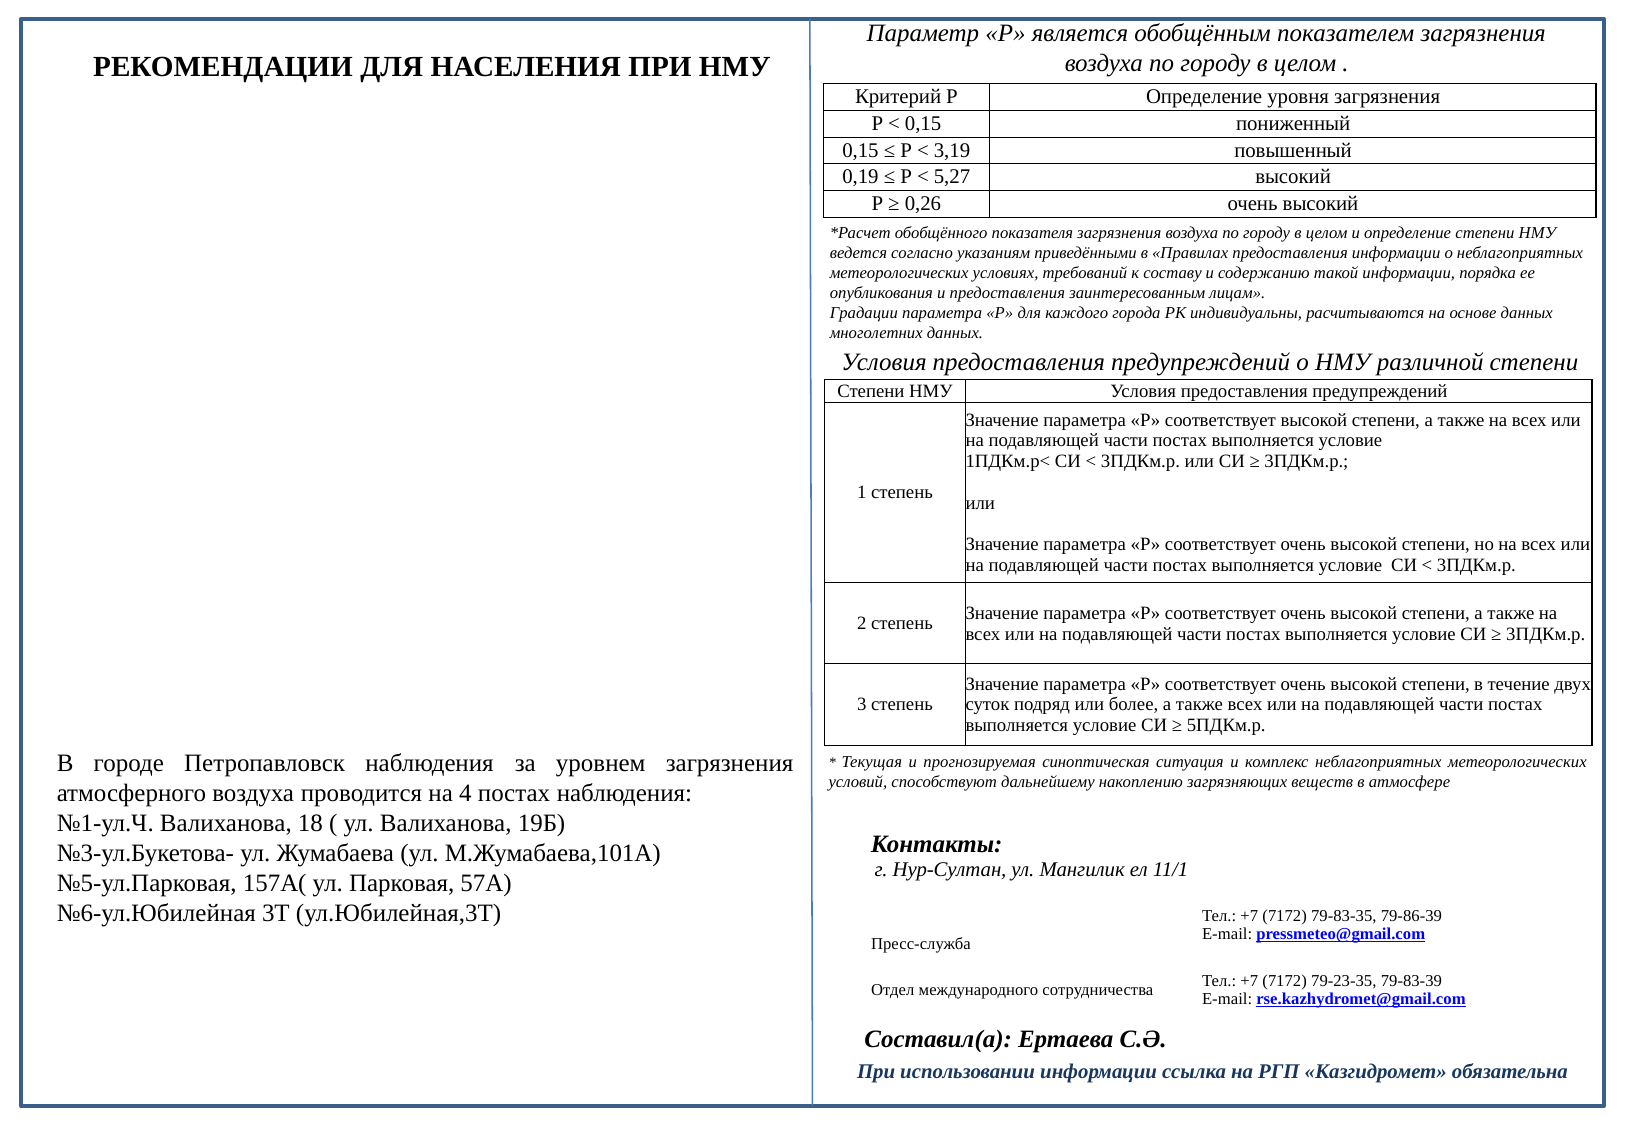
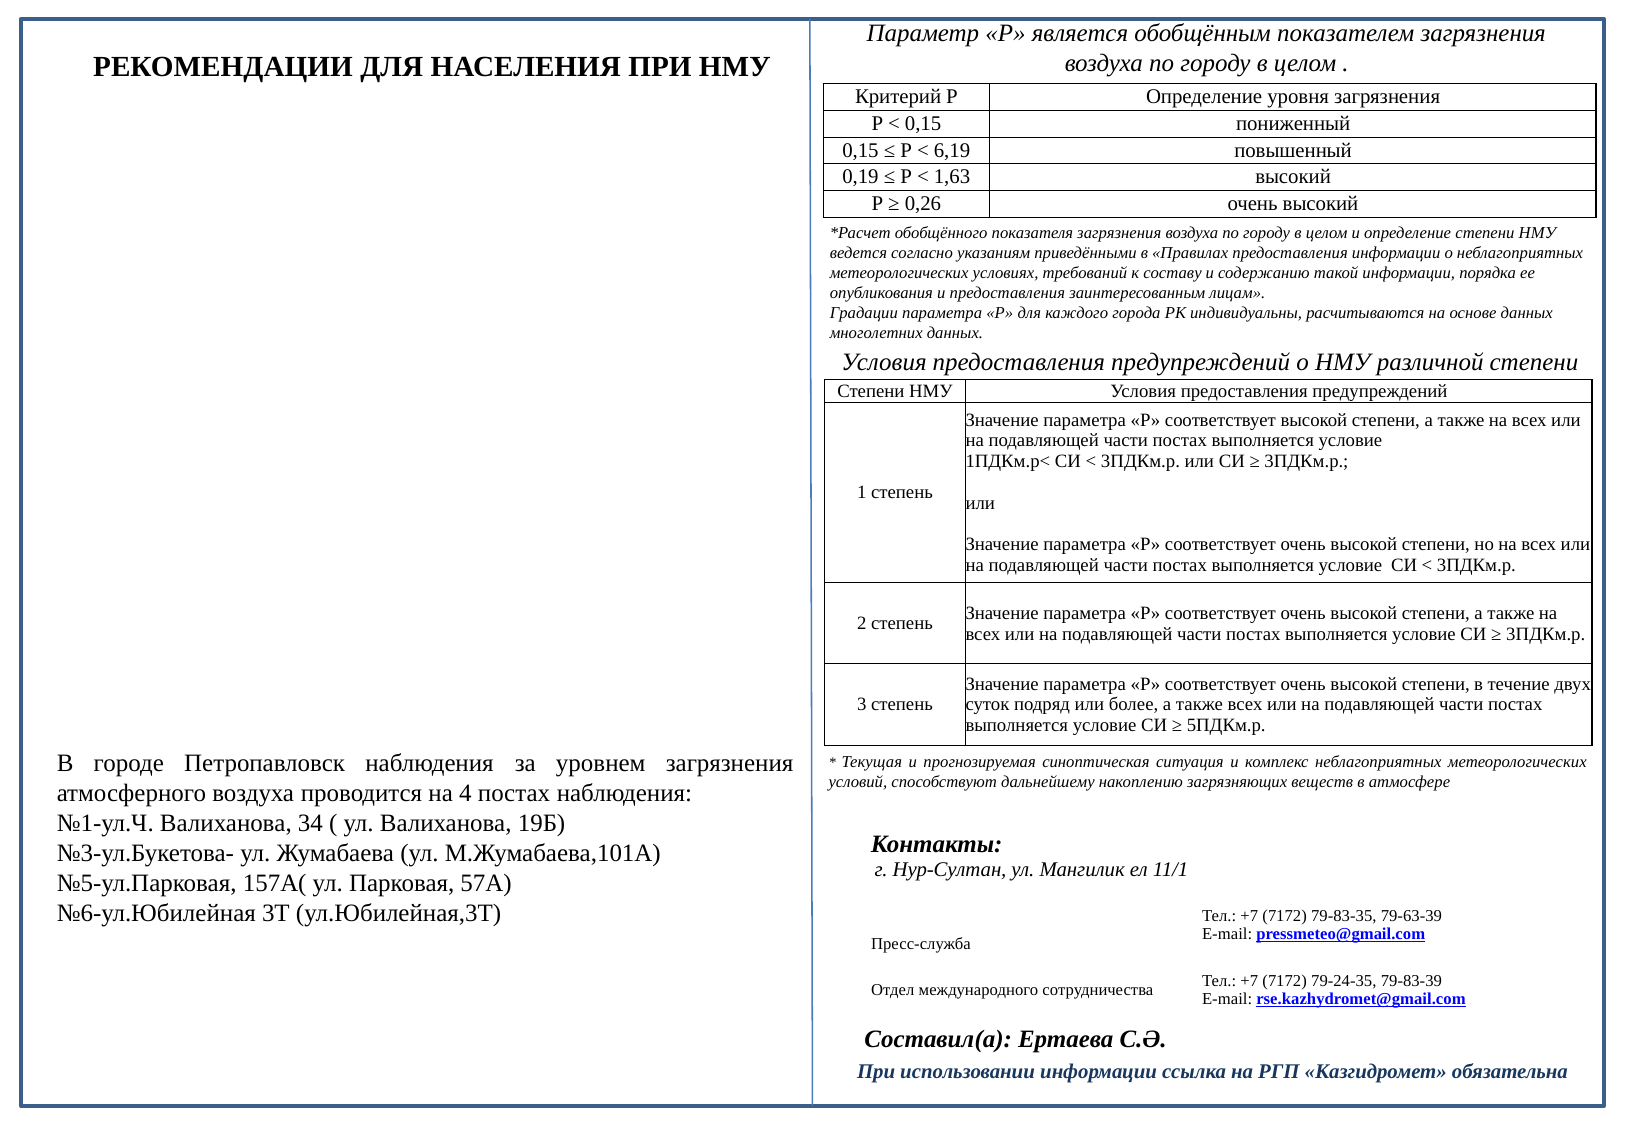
3,19: 3,19 -> 6,19
5,27: 5,27 -> 1,63
18: 18 -> 34
79-86-39: 79-86-39 -> 79-63-39
79-23-35: 79-23-35 -> 79-24-35
